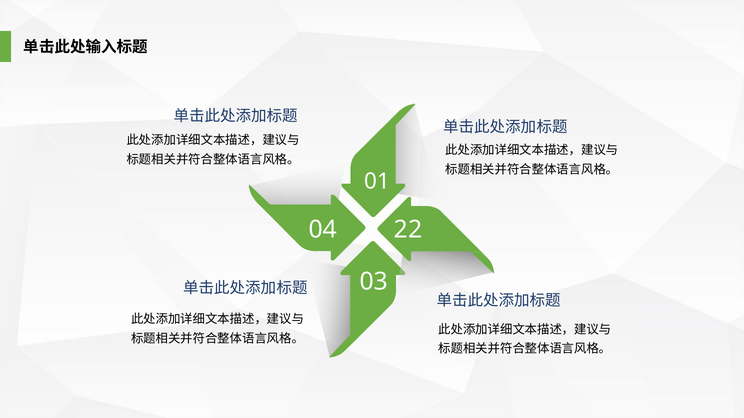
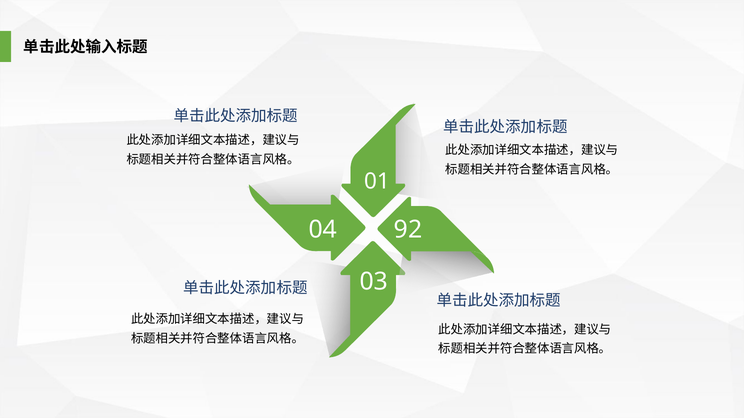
22: 22 -> 92
